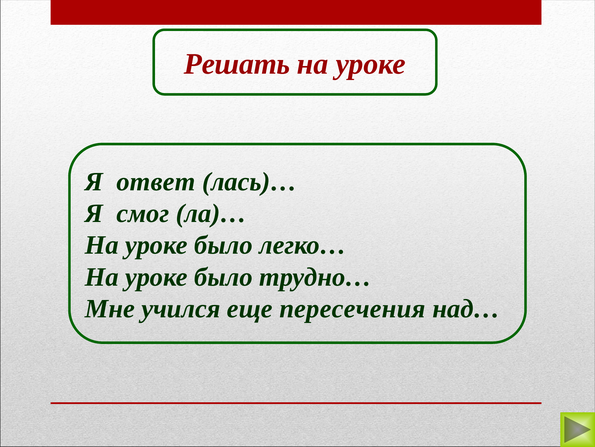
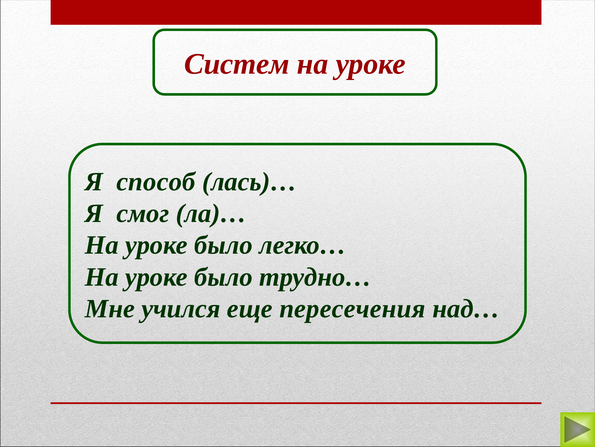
Решать: Решать -> Систем
ответ: ответ -> способ
